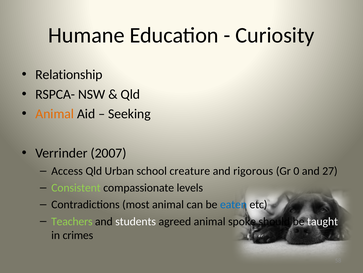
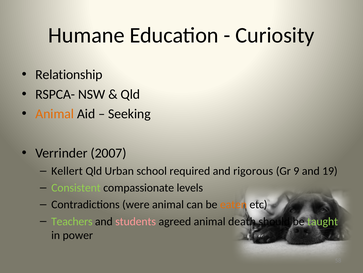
Access: Access -> Kellert
creature: creature -> required
0: 0 -> 9
27: 27 -> 19
most: most -> were
eaten colour: blue -> orange
students colour: white -> pink
spoke: spoke -> death
taught colour: white -> light green
crimes: crimes -> power
